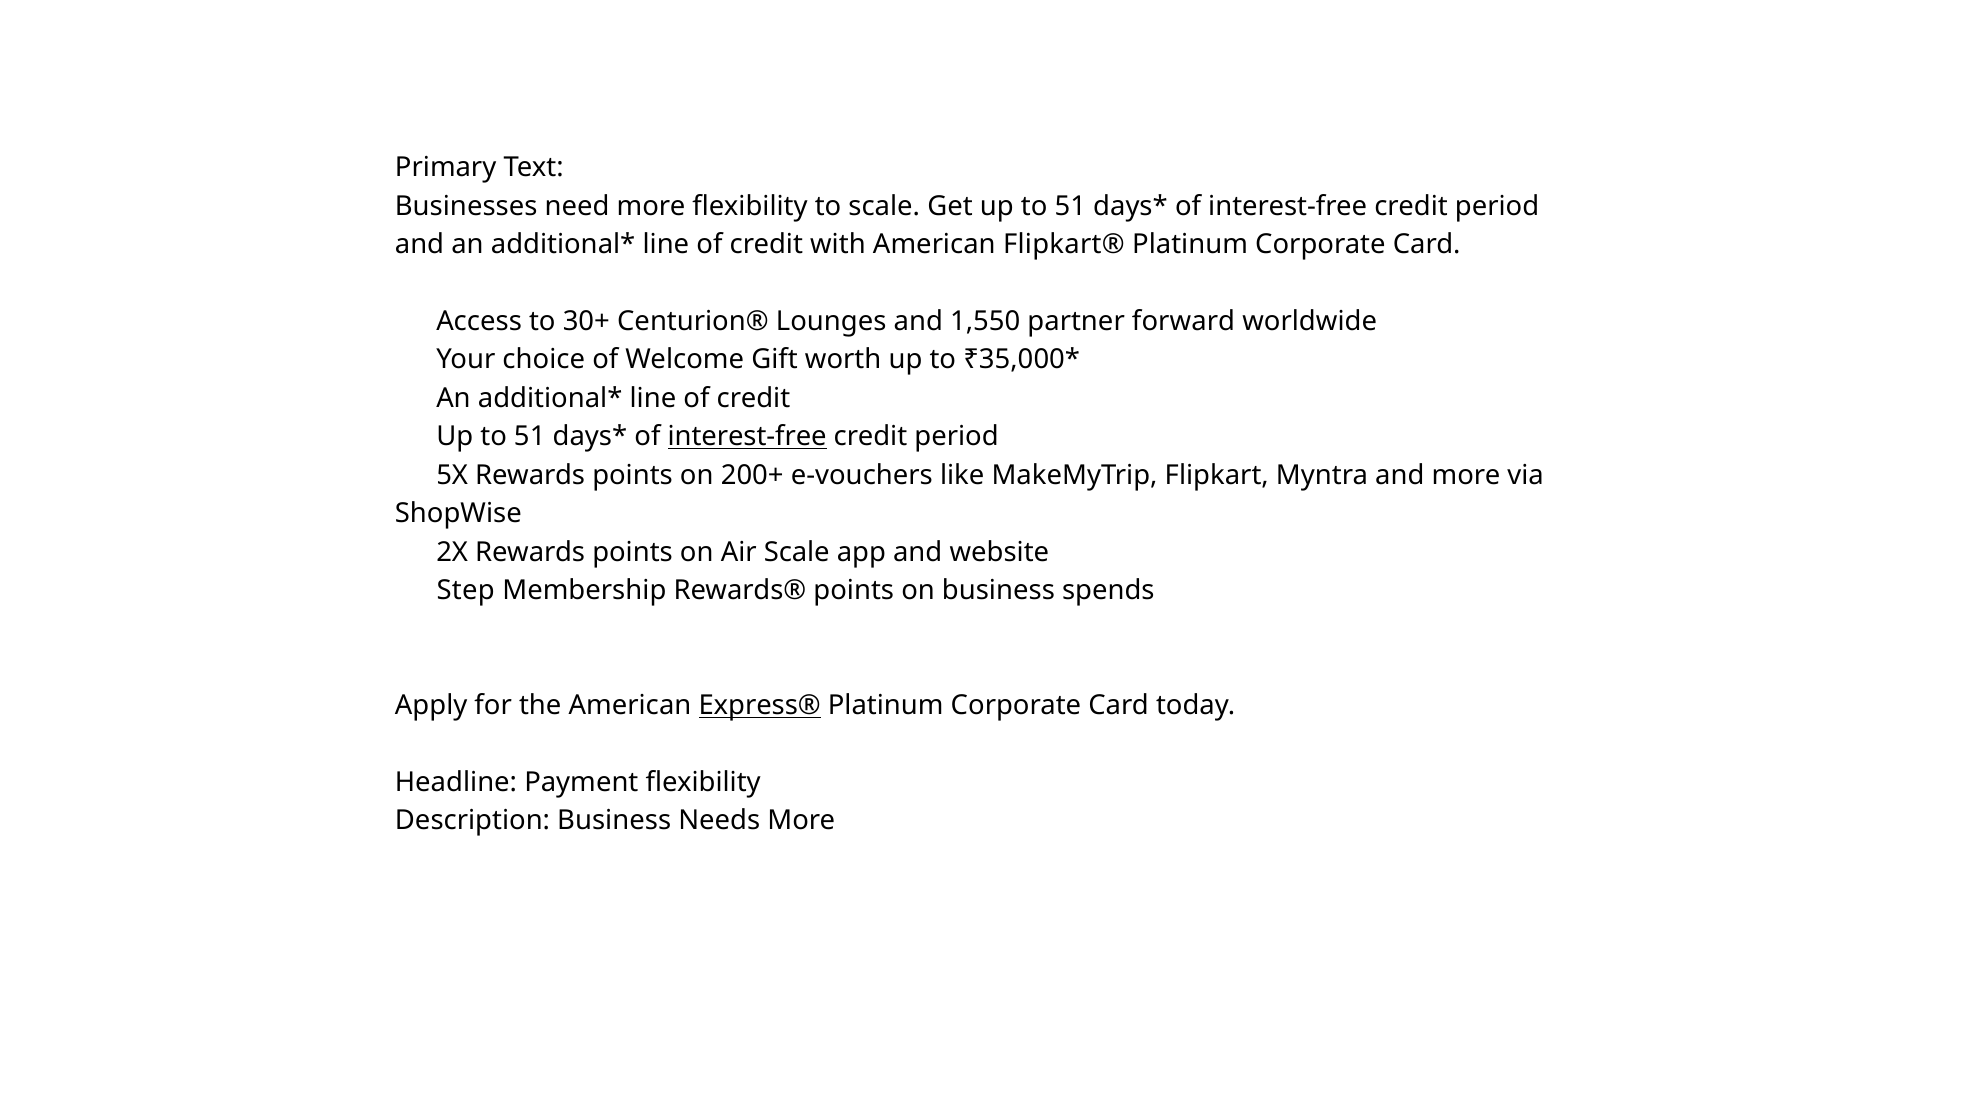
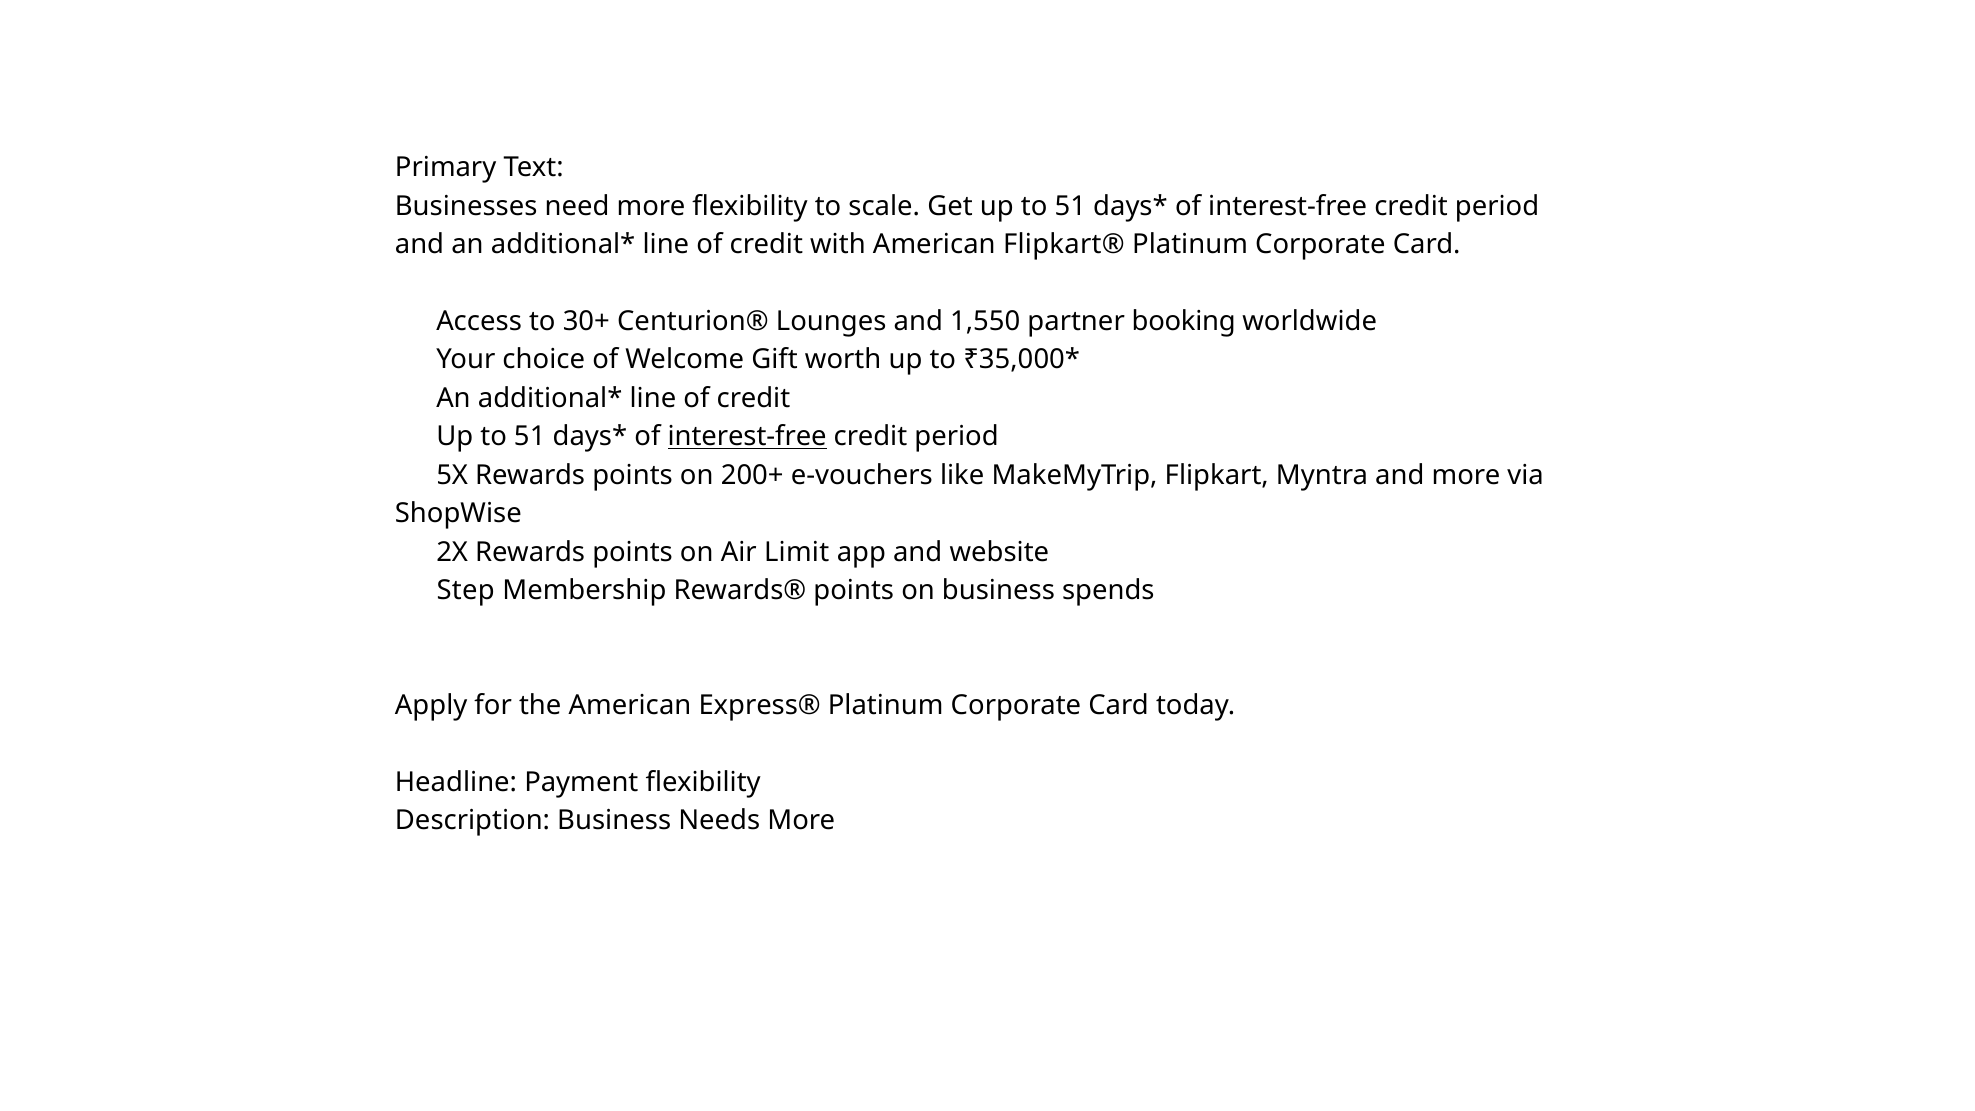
forward: forward -> booking
Air Scale: Scale -> Limit
Express® underline: present -> none
